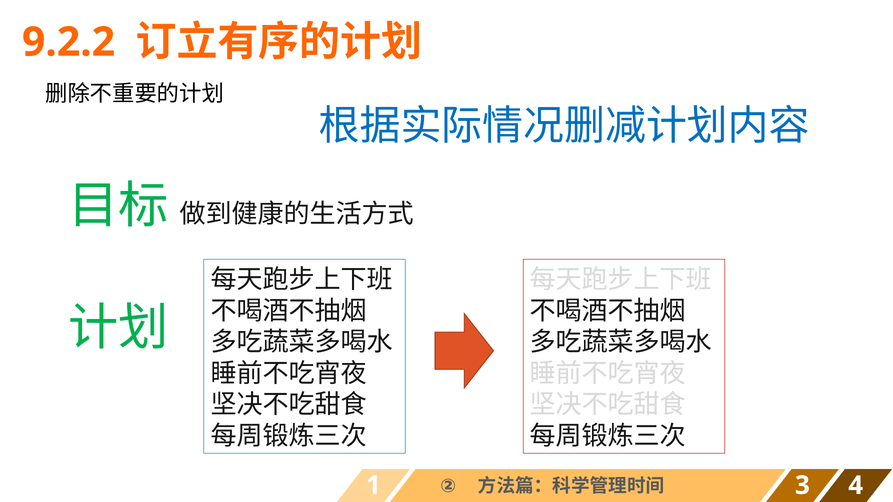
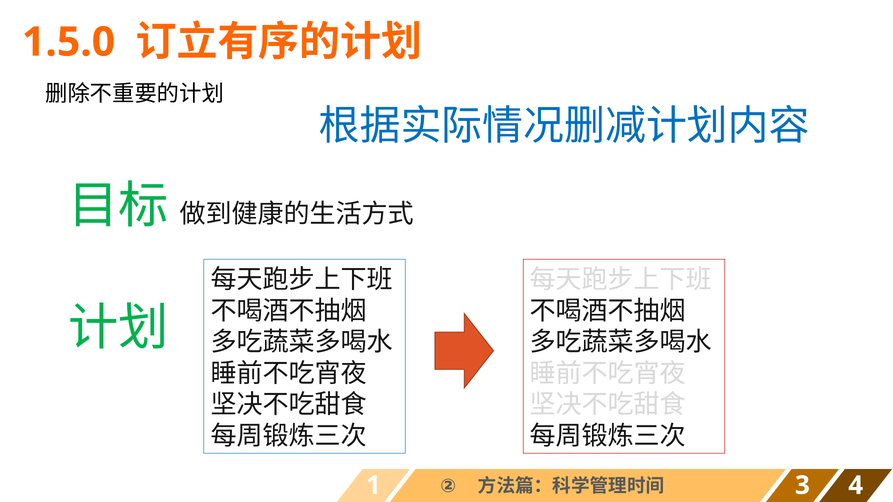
9.2.2: 9.2.2 -> 1.5.0
